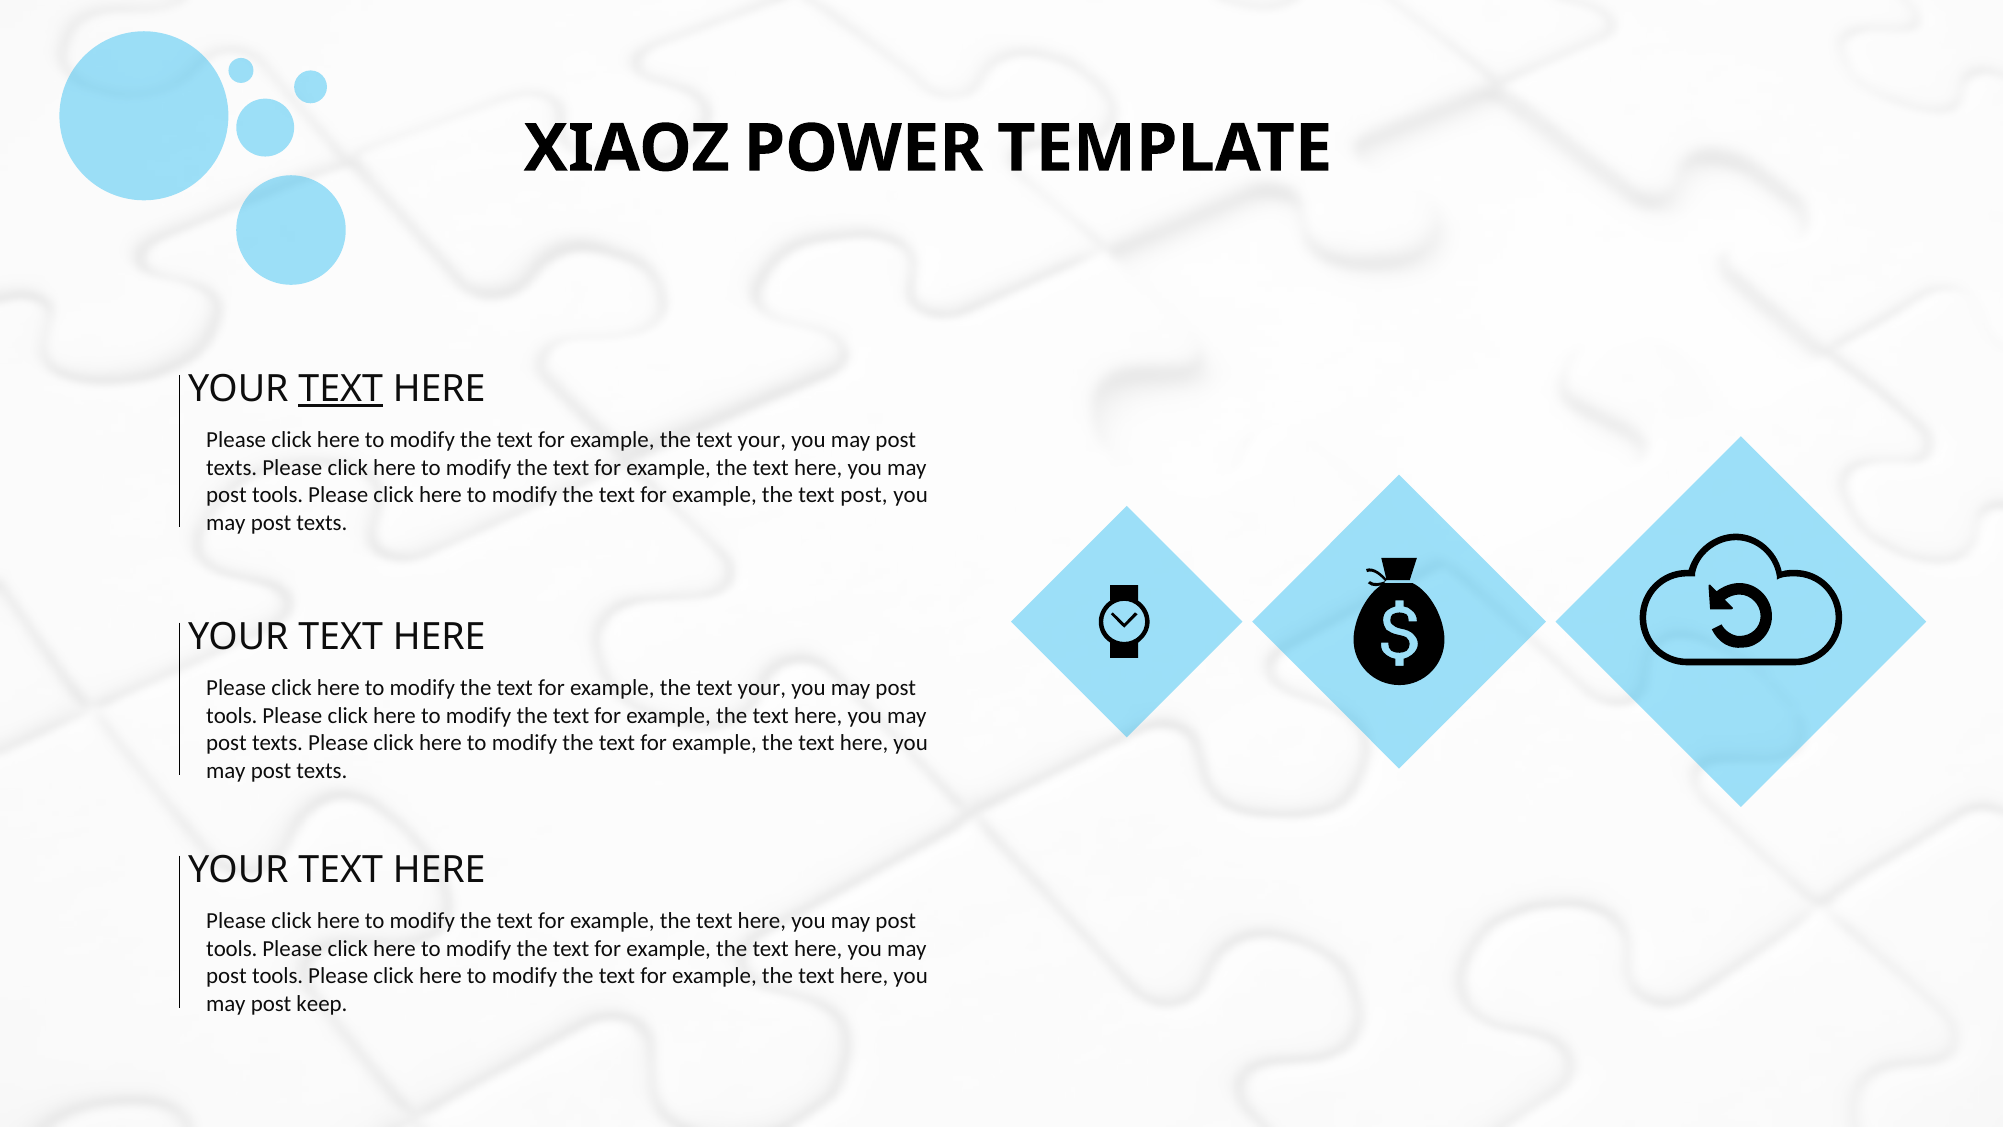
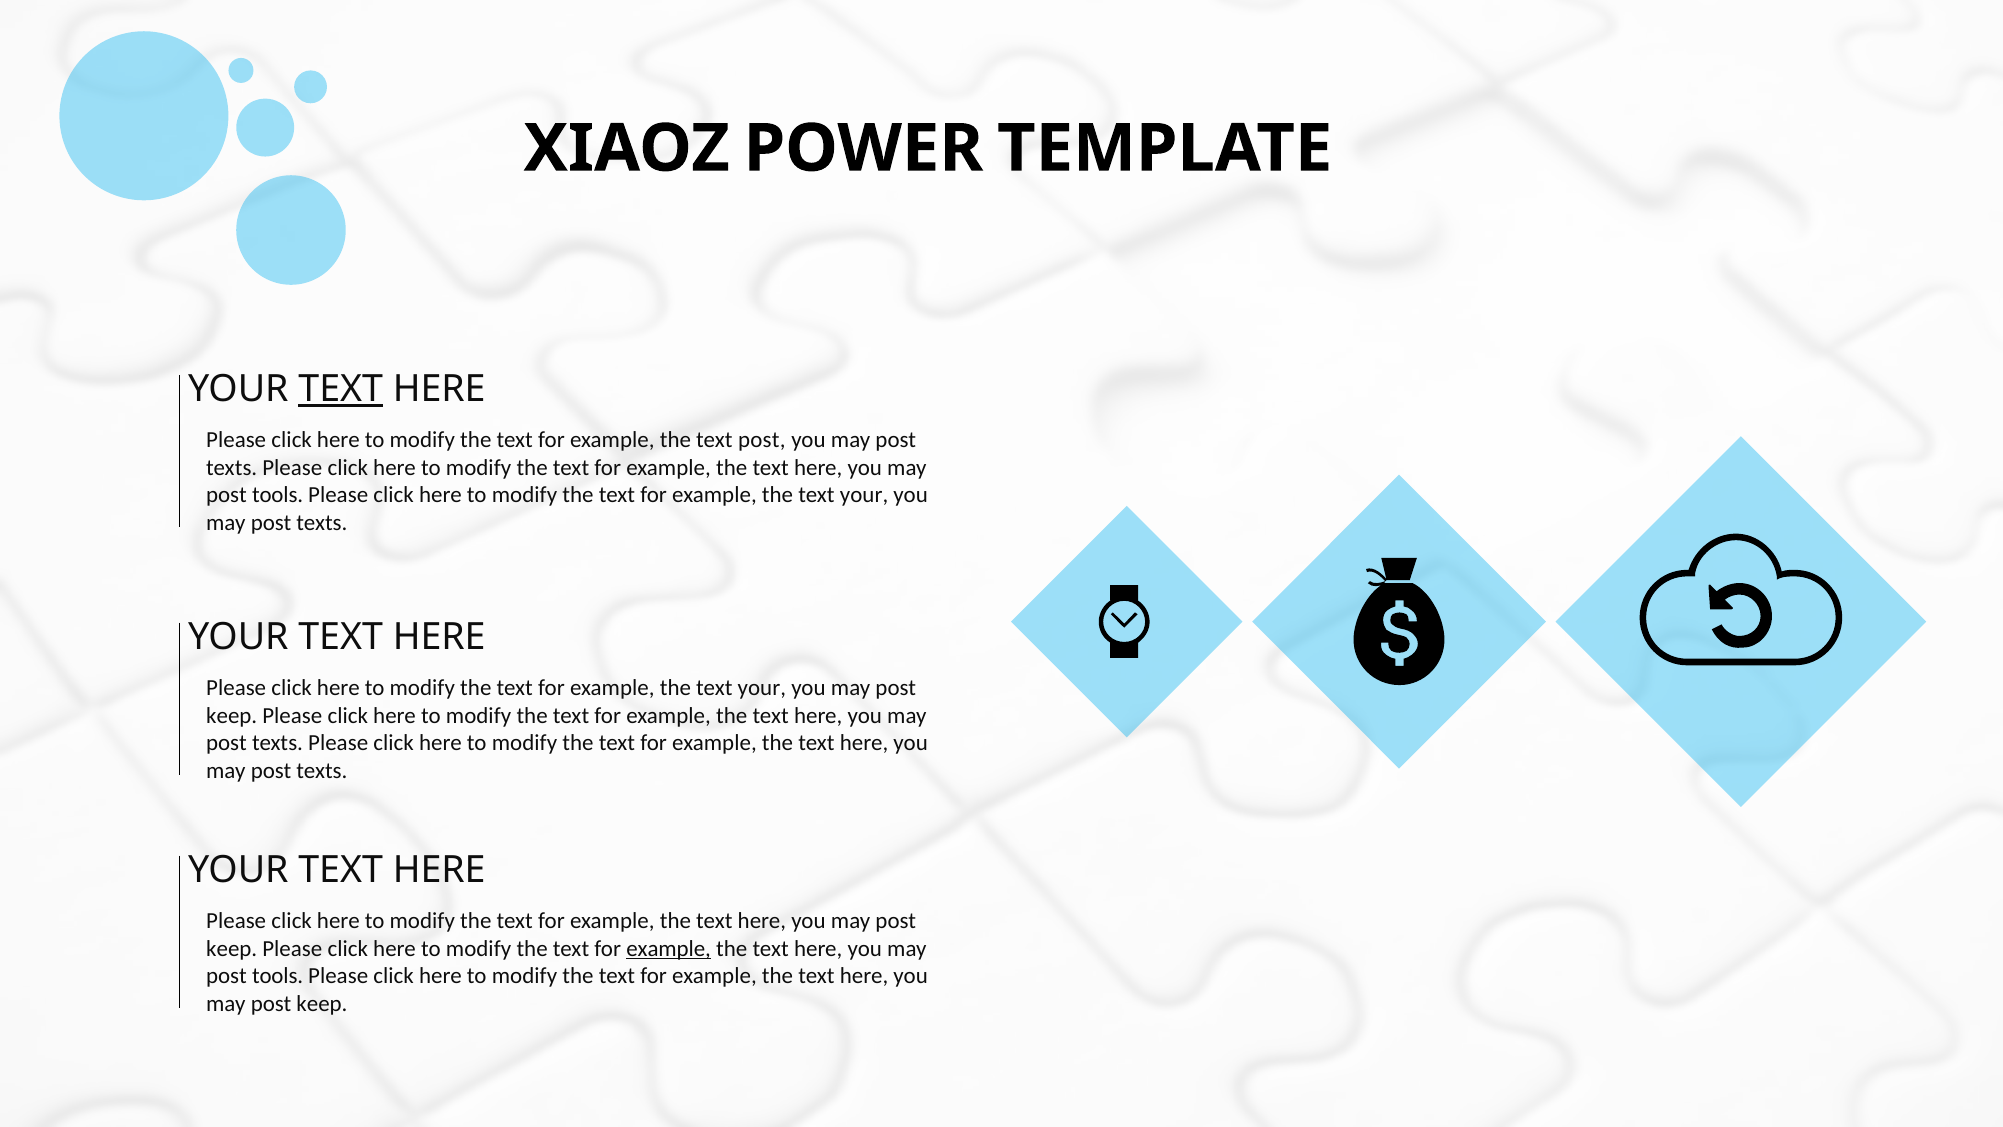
your at (762, 440): your -> post
post at (864, 495): post -> your
tools at (232, 716): tools -> keep
tools at (232, 949): tools -> keep
example at (669, 949) underline: none -> present
